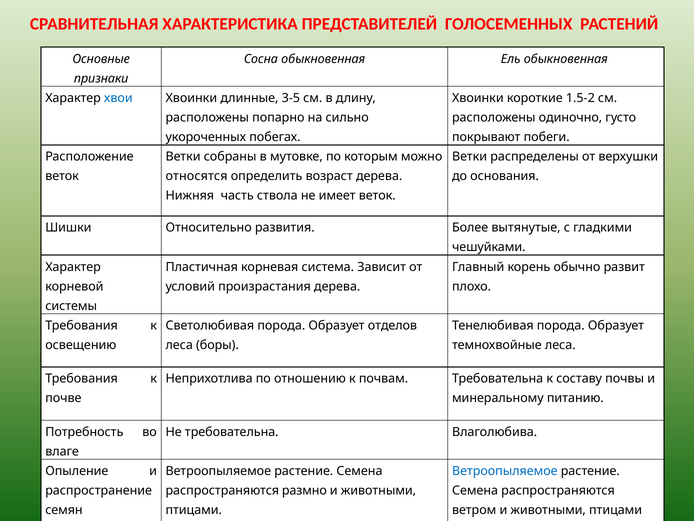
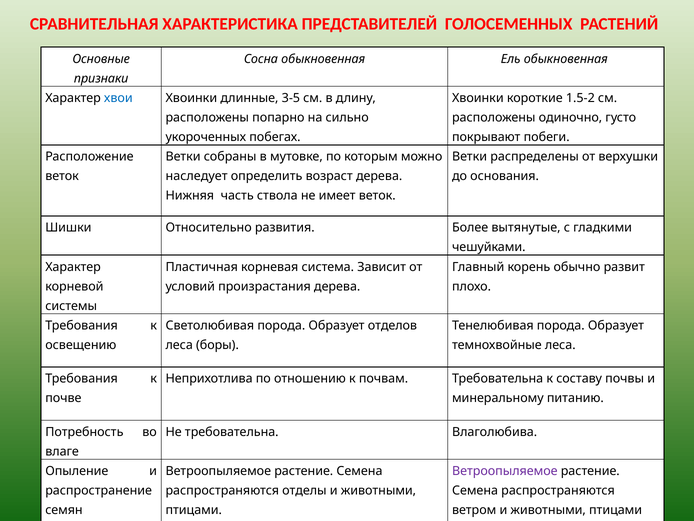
относятся: относятся -> наследует
Ветроопыляемое at (505, 471) colour: blue -> purple
размно: размно -> отделы
